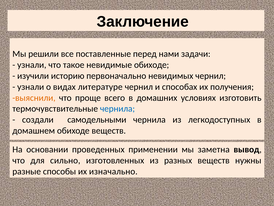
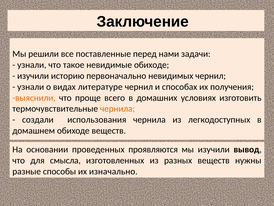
чернила at (117, 109) colour: blue -> orange
самодельными: самодельными -> использования
применении: применении -> проявляются
мы заметна: заметна -> изучили
сильно: сильно -> смысла
